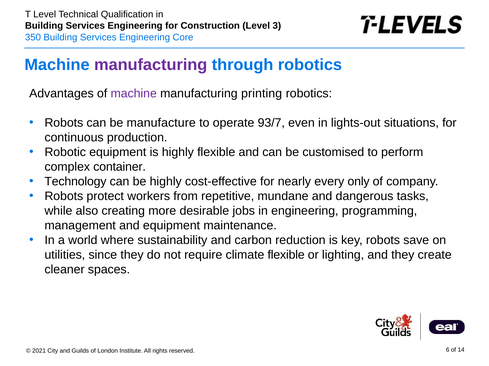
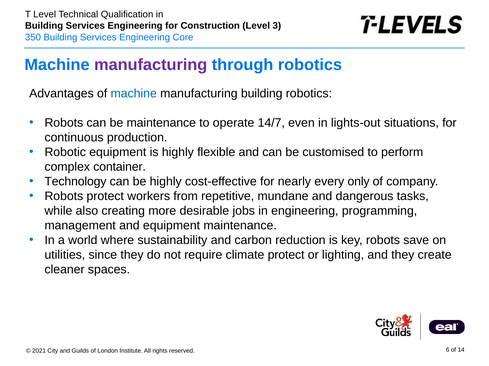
machine at (134, 94) colour: purple -> blue
manufacturing printing: printing -> building
be manufacture: manufacture -> maintenance
93/7: 93/7 -> 14/7
climate flexible: flexible -> protect
